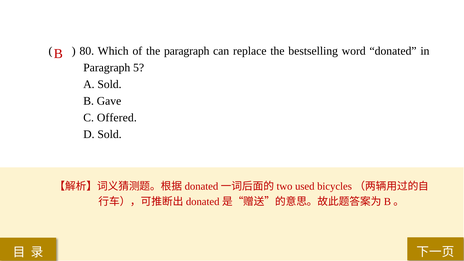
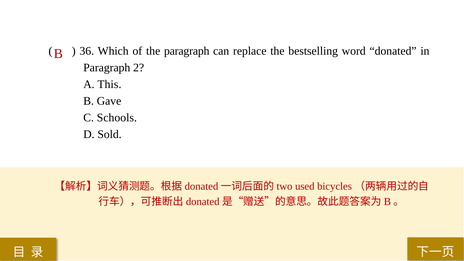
80: 80 -> 36
5: 5 -> 2
A Sold: Sold -> This
Offered: Offered -> Schools
